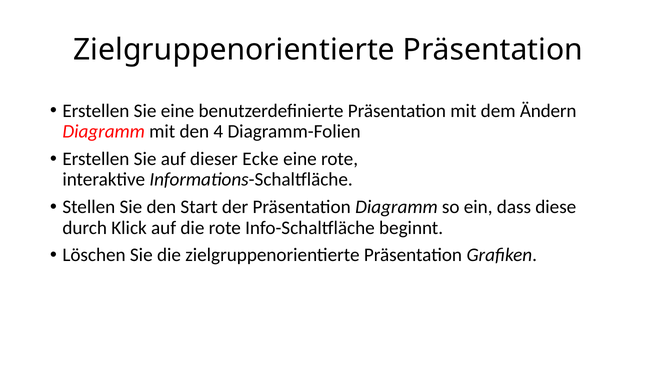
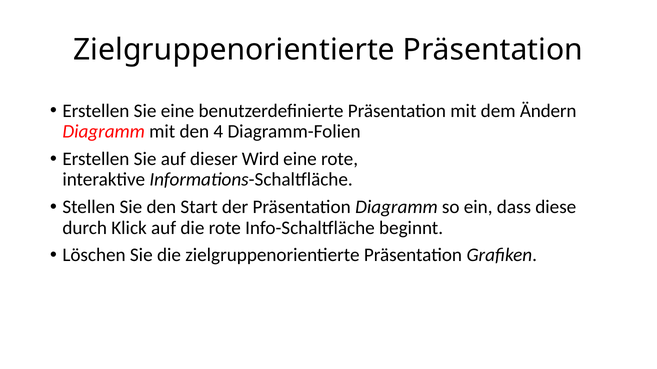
Ecke: Ecke -> Wird
